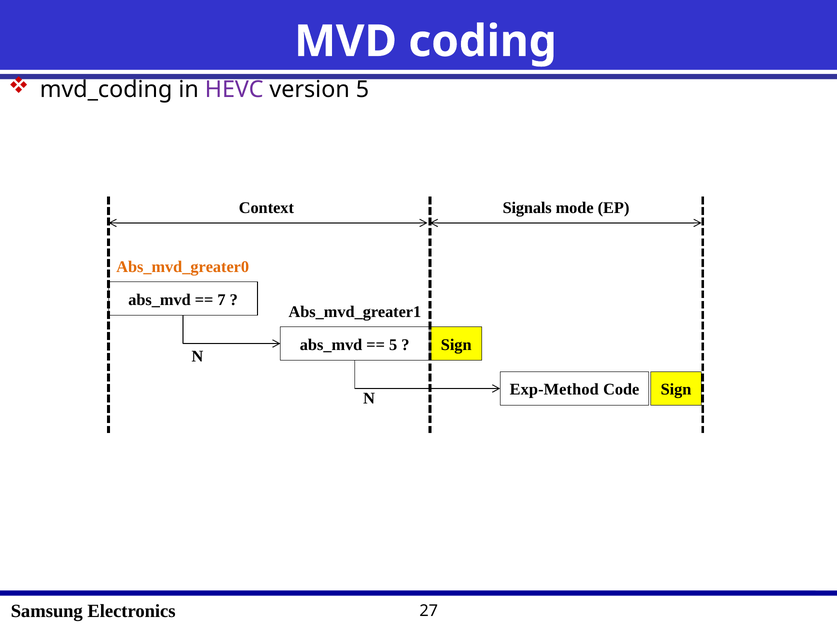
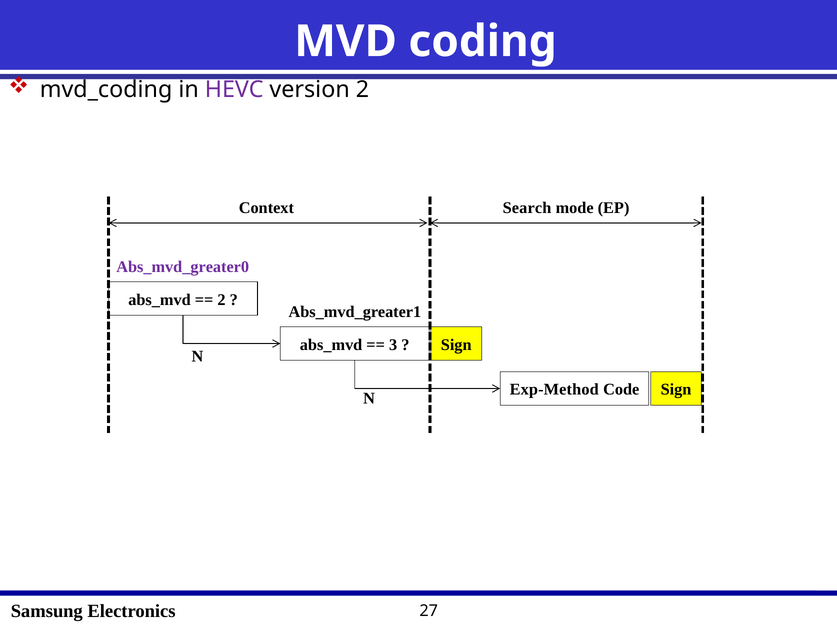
version 5: 5 -> 2
Signals: Signals -> Search
Abs_mvd_greater0 colour: orange -> purple
7 at (222, 300): 7 -> 2
5 at (393, 345): 5 -> 3
